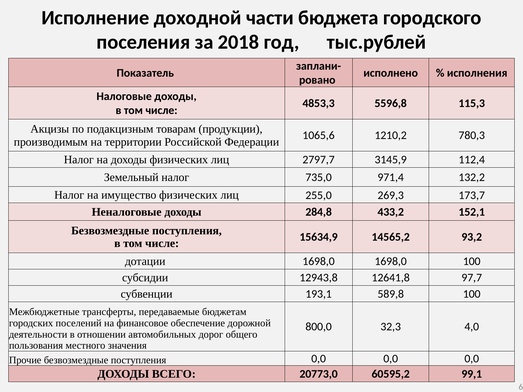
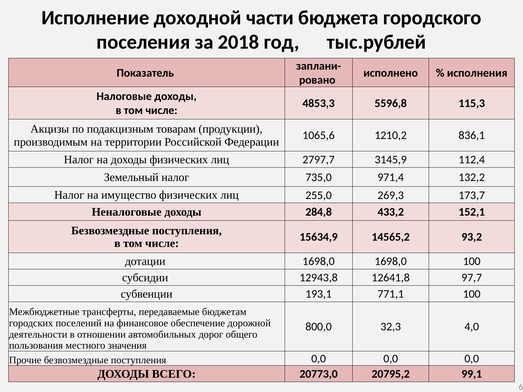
780,3: 780,3 -> 836,1
589,8: 589,8 -> 771,1
60595,2: 60595,2 -> 20795,2
